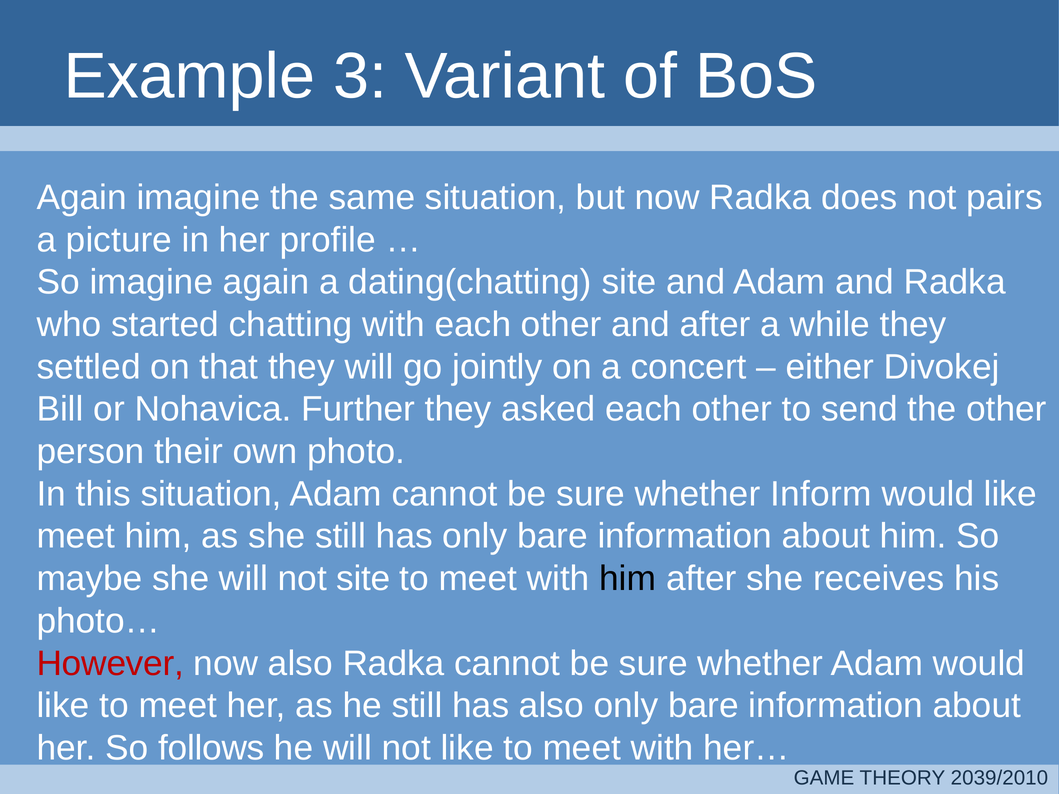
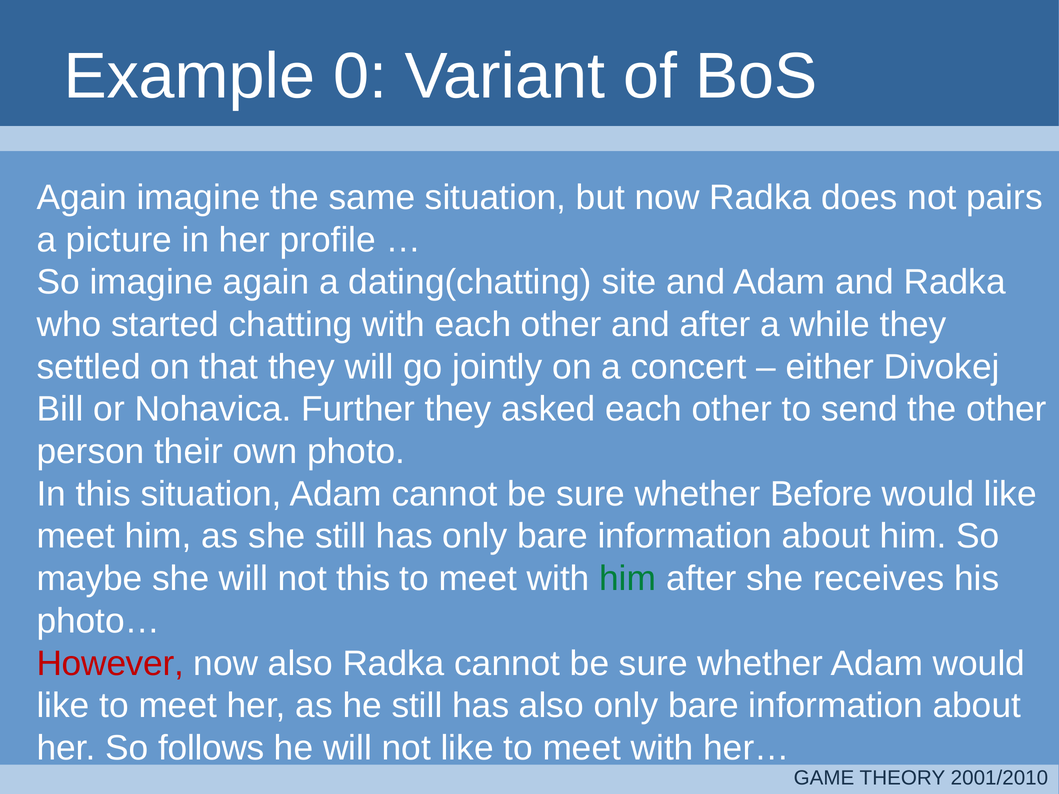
3: 3 -> 0
Inform: Inform -> Before
not site: site -> this
him at (628, 579) colour: black -> green
2039/2010: 2039/2010 -> 2001/2010
